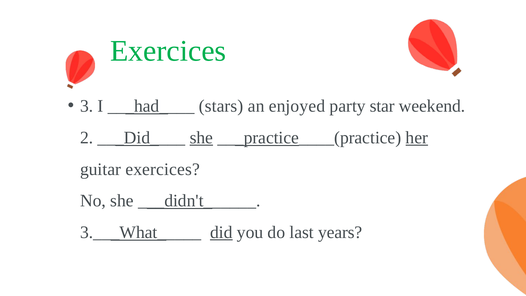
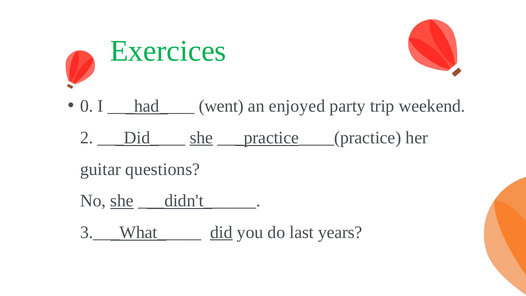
3: 3 -> 0
stars: stars -> went
star: star -> trip
her underline: present -> none
guitar exercices: exercices -> questions
she at (122, 201) underline: none -> present
